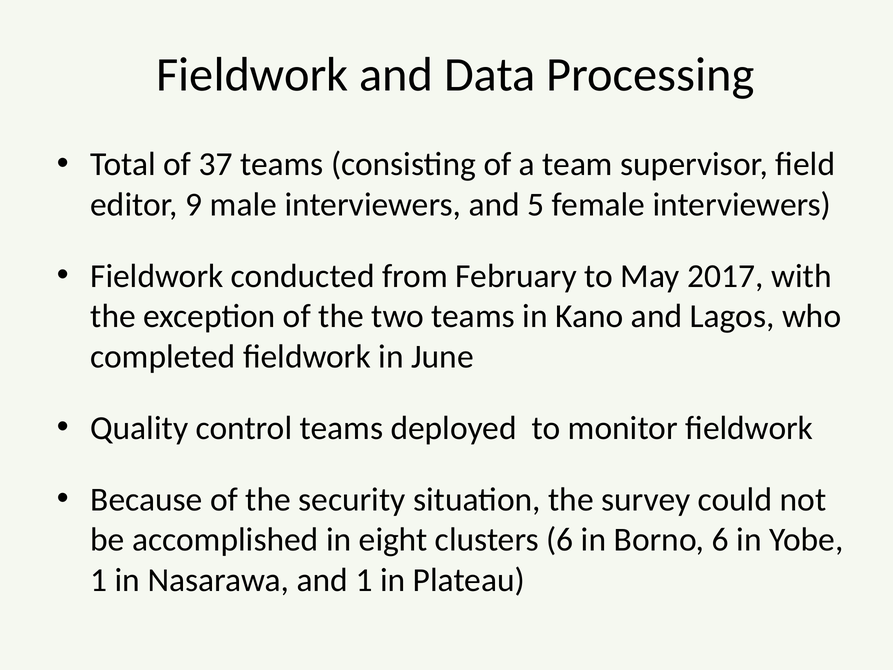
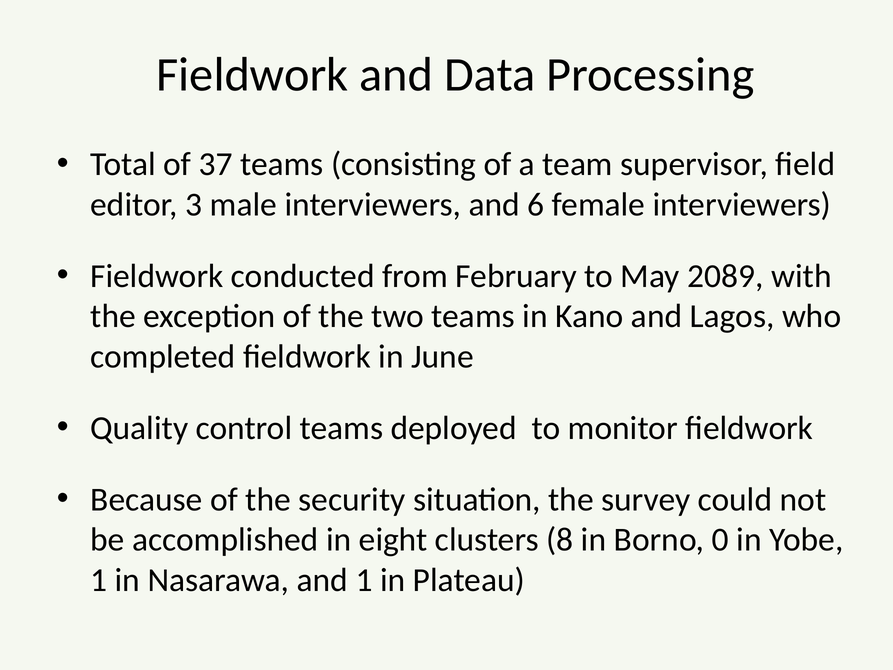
9: 9 -> 3
5: 5 -> 6
2017: 2017 -> 2089
clusters 6: 6 -> 8
Borno 6: 6 -> 0
